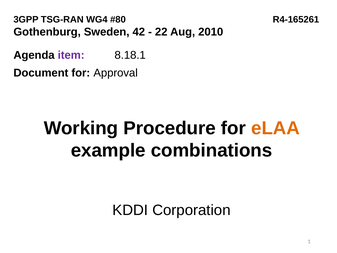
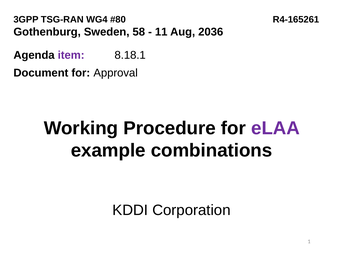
42: 42 -> 58
22: 22 -> 11
2010: 2010 -> 2036
eLAA colour: orange -> purple
